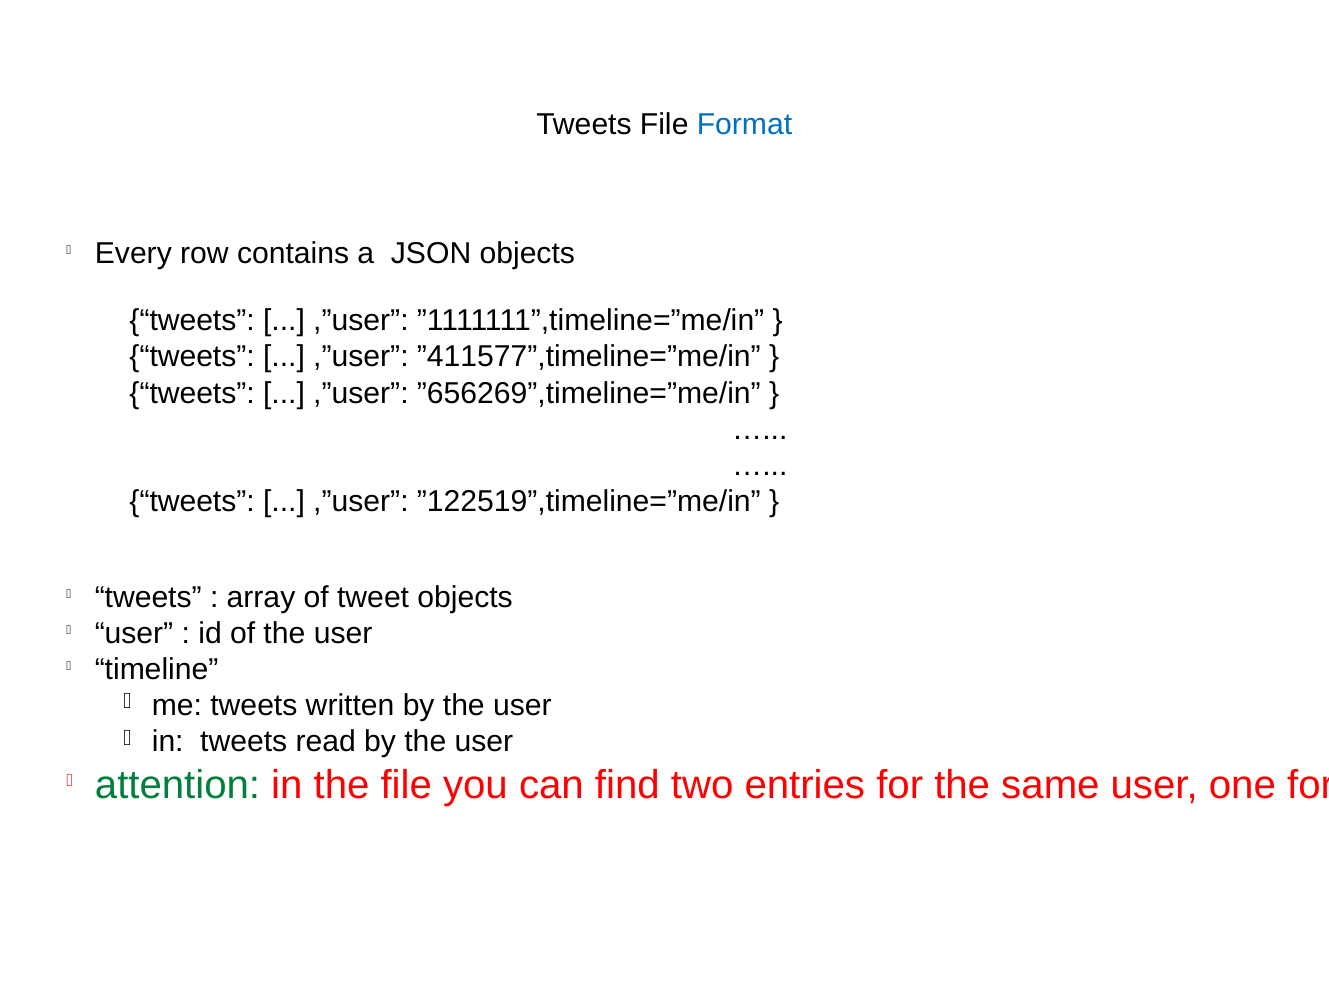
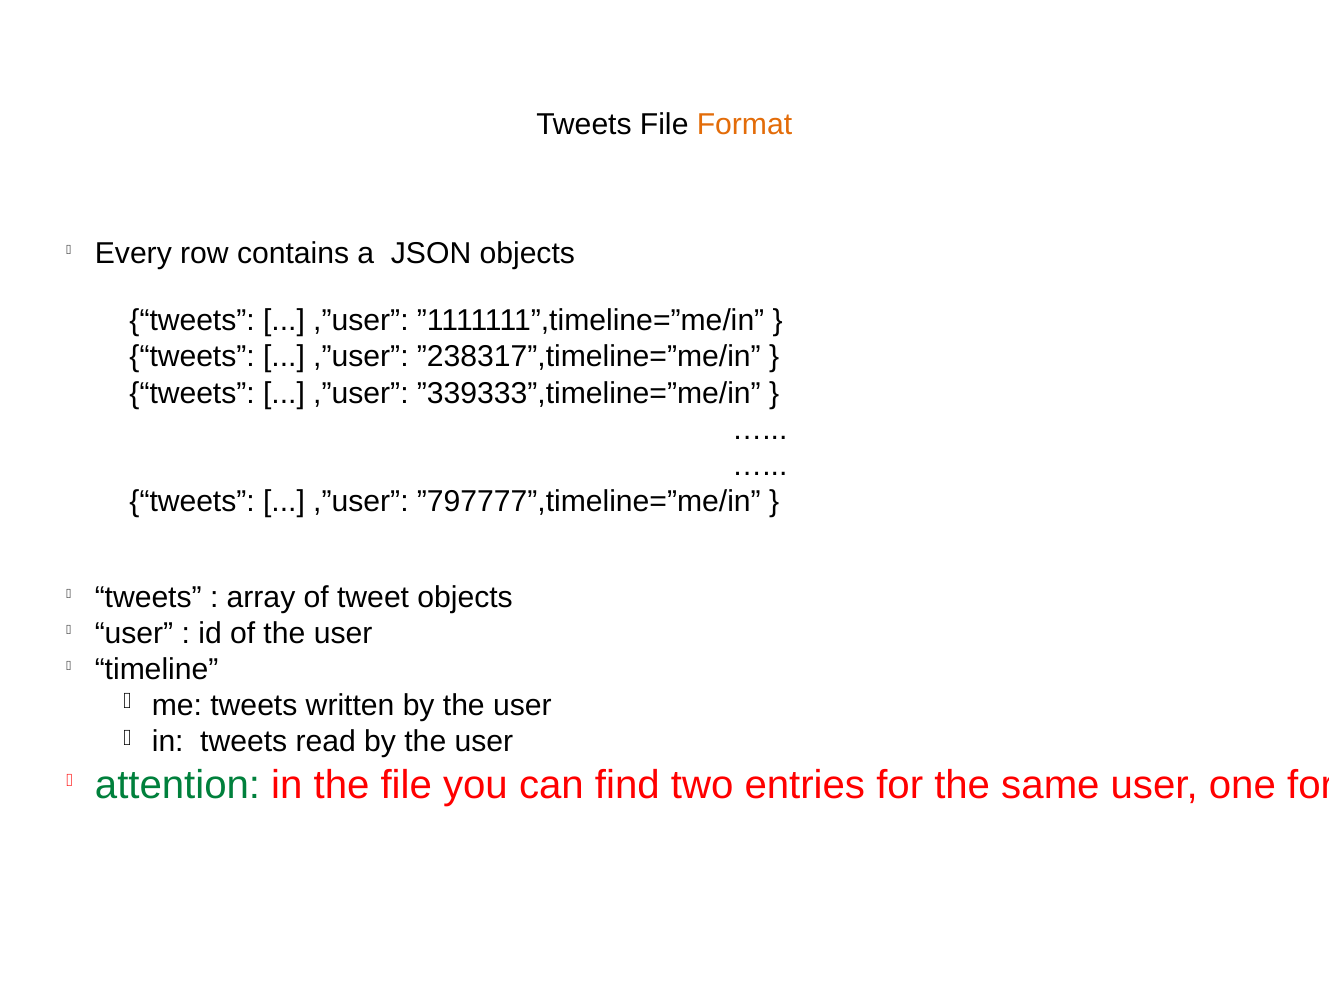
Format colour: blue -> orange
”411577”,timeline=”me/in: ”411577”,timeline=”me/in -> ”238317”,timeline=”me/in
”656269”,timeline=”me/in: ”656269”,timeline=”me/in -> ”339333”,timeline=”me/in
”122519”,timeline=”me/in: ”122519”,timeline=”me/in -> ”797777”,timeline=”me/in
